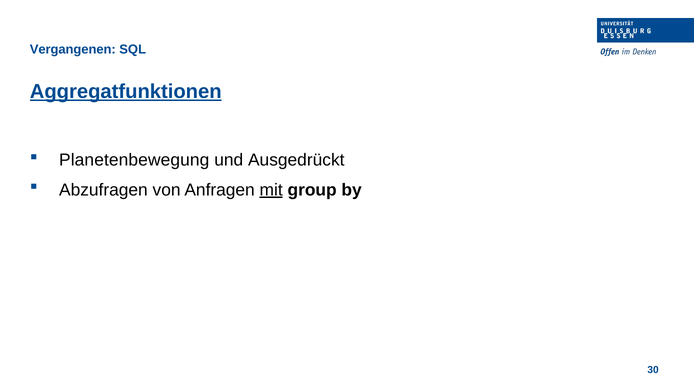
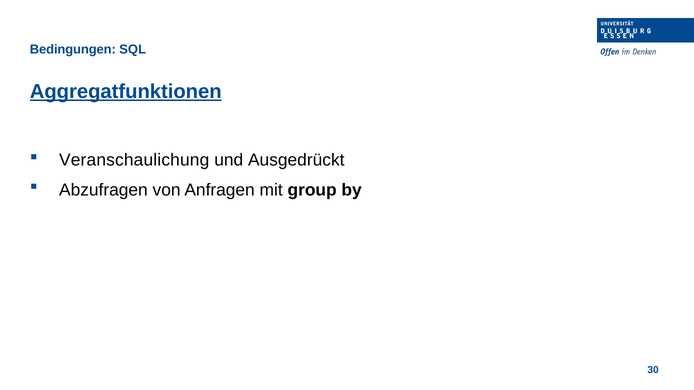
Vergangenen: Vergangenen -> Bedingungen
Planetenbewegung: Planetenbewegung -> Veranschaulichung
mit underline: present -> none
